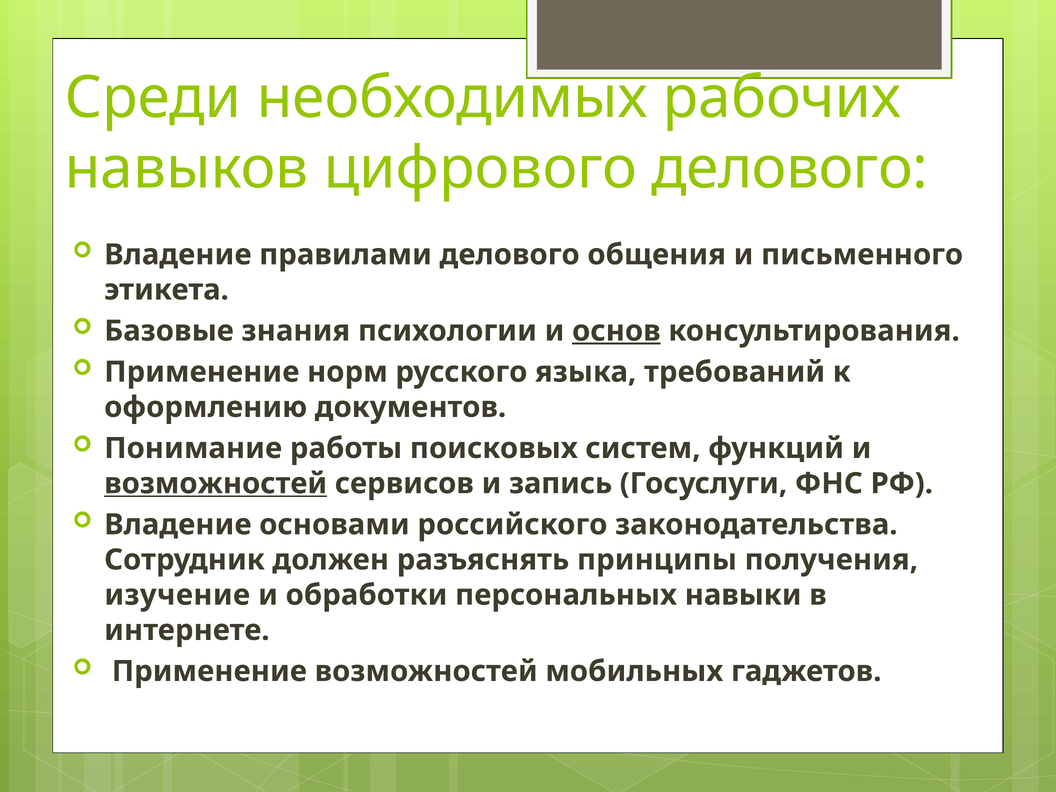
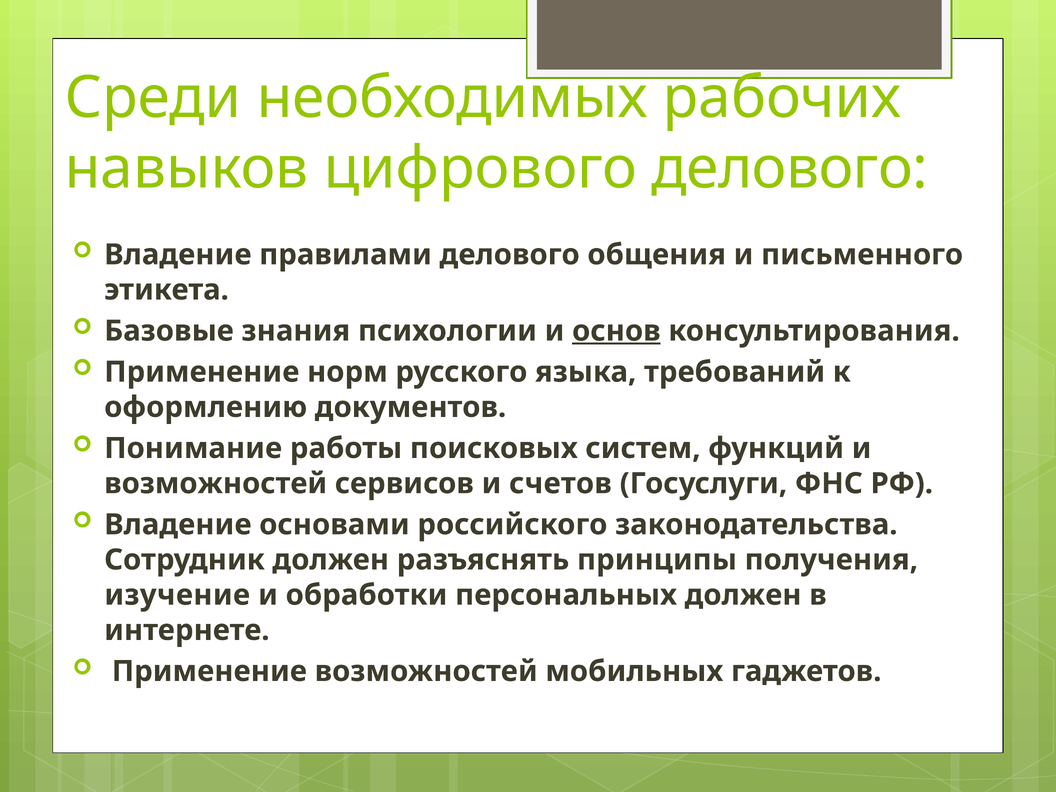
возможностей at (216, 484) underline: present -> none
запись: запись -> счетов
персональных навыки: навыки -> должен
